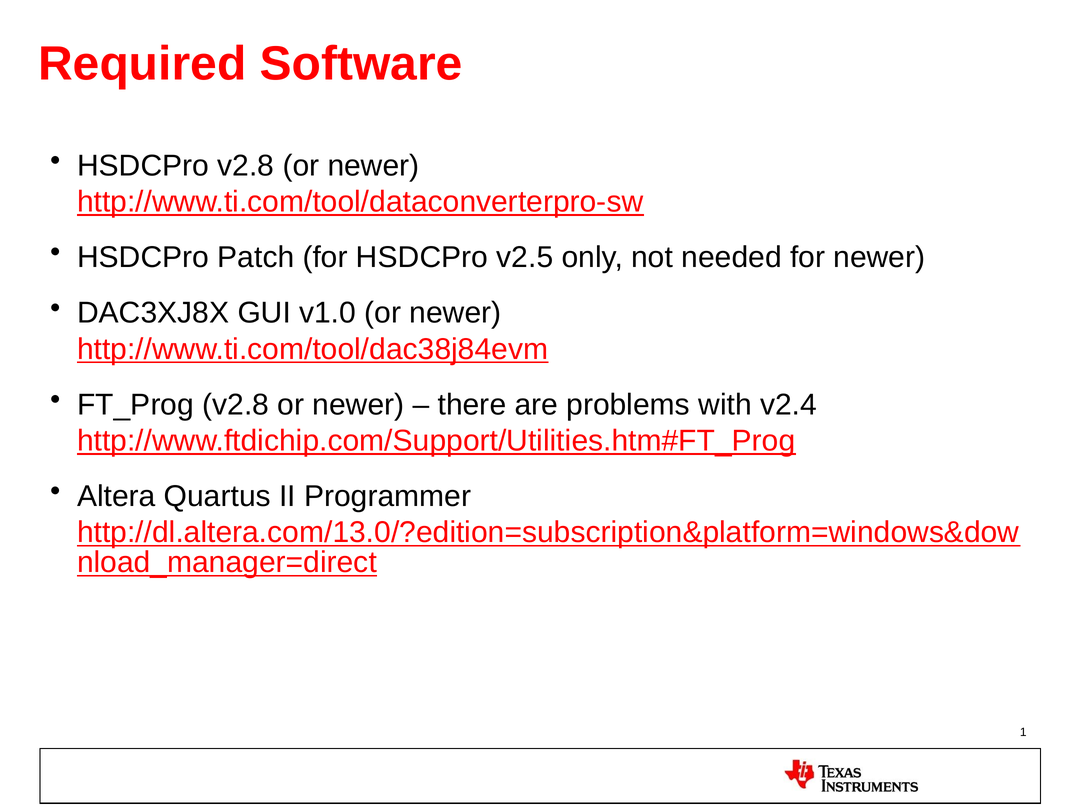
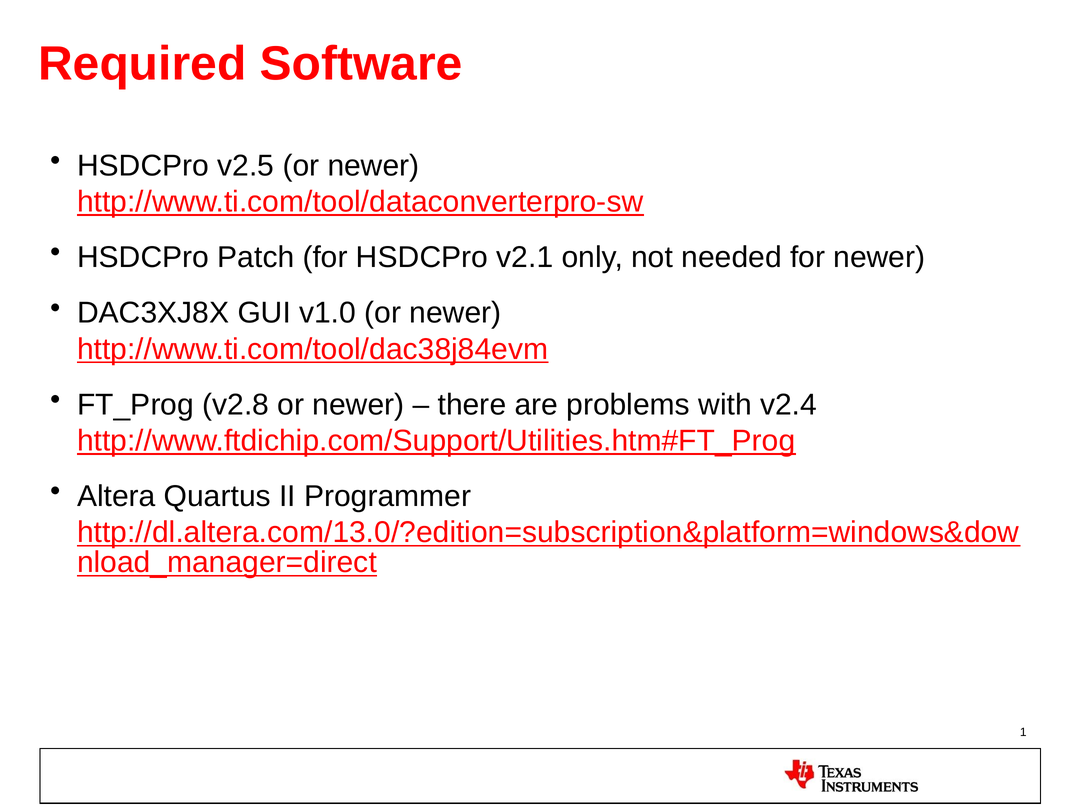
HSDCPro v2.8: v2.8 -> v2.5
v2.5: v2.5 -> v2.1
